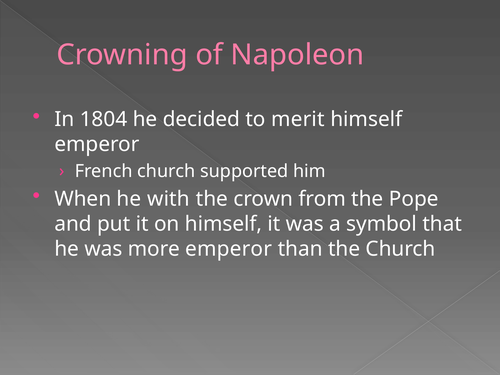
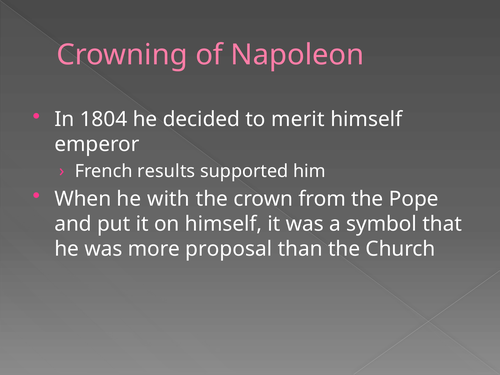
French church: church -> results
more emperor: emperor -> proposal
